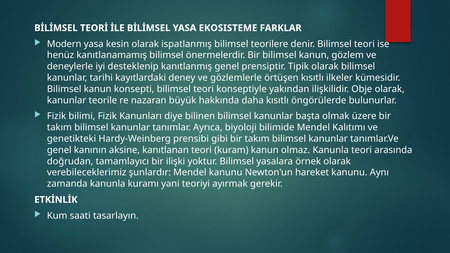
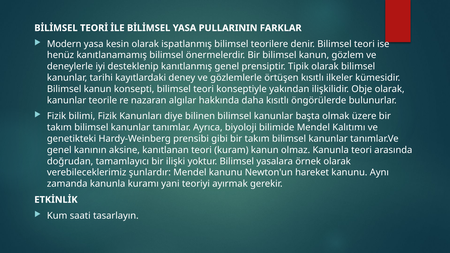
EKOSISTEME: EKOSISTEME -> PULLARININ
büyük: büyük -> algılar
